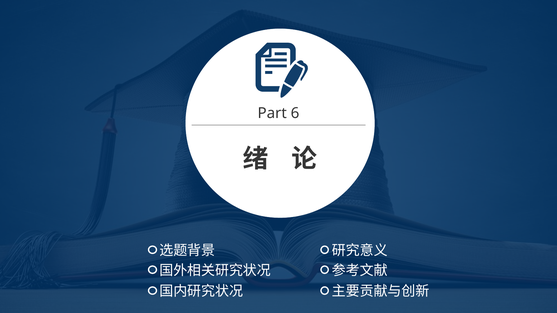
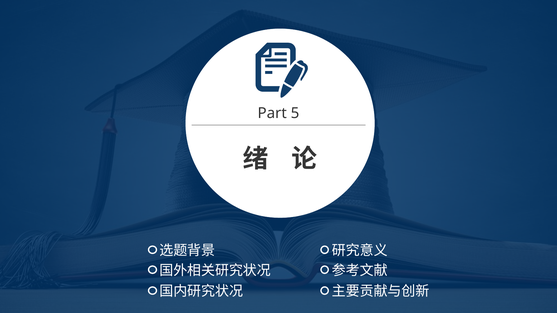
6: 6 -> 5
